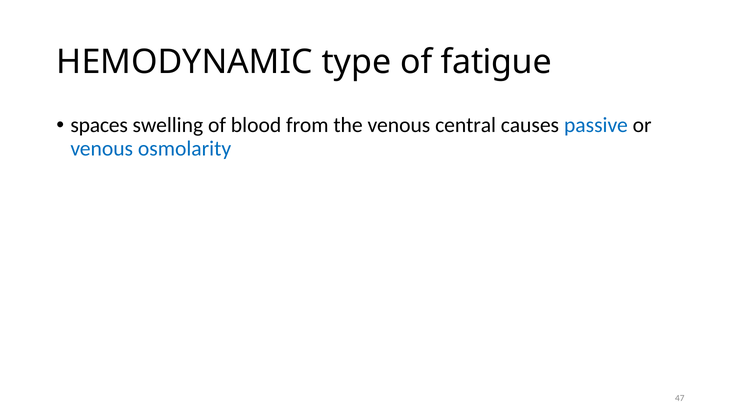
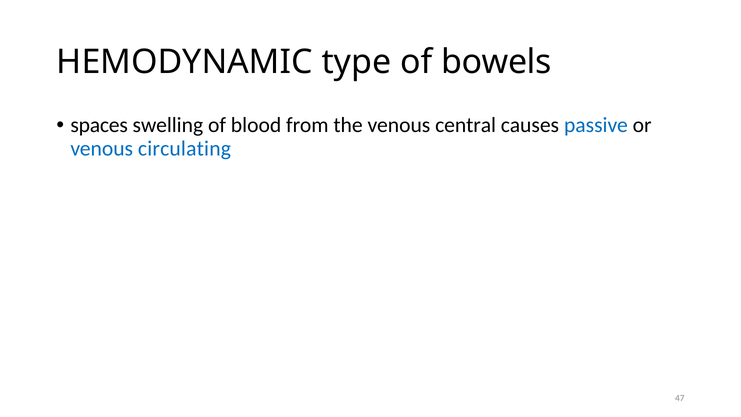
fatigue: fatigue -> bowels
osmolarity: osmolarity -> circulating
